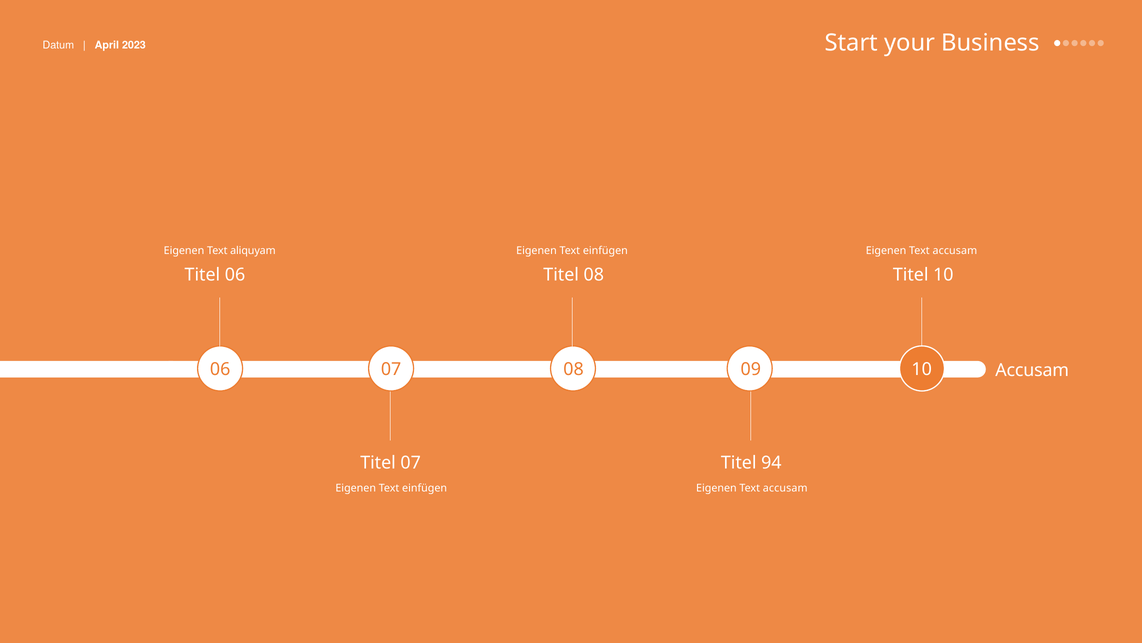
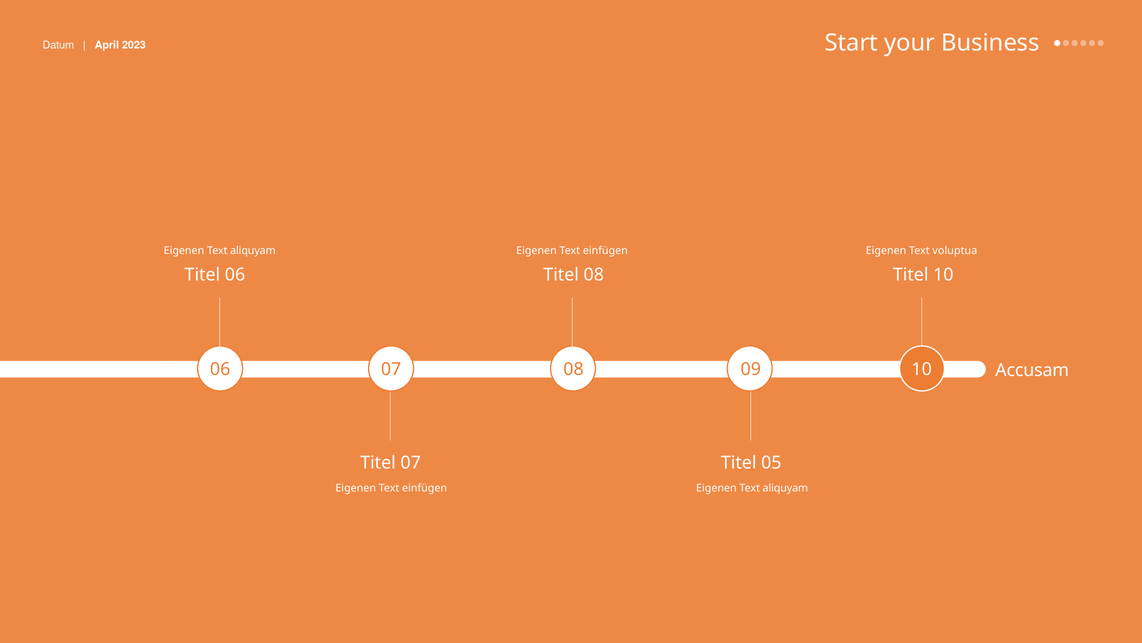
accusam at (955, 251): accusam -> voluptua
94: 94 -> 05
accusam at (785, 488): accusam -> aliquyam
